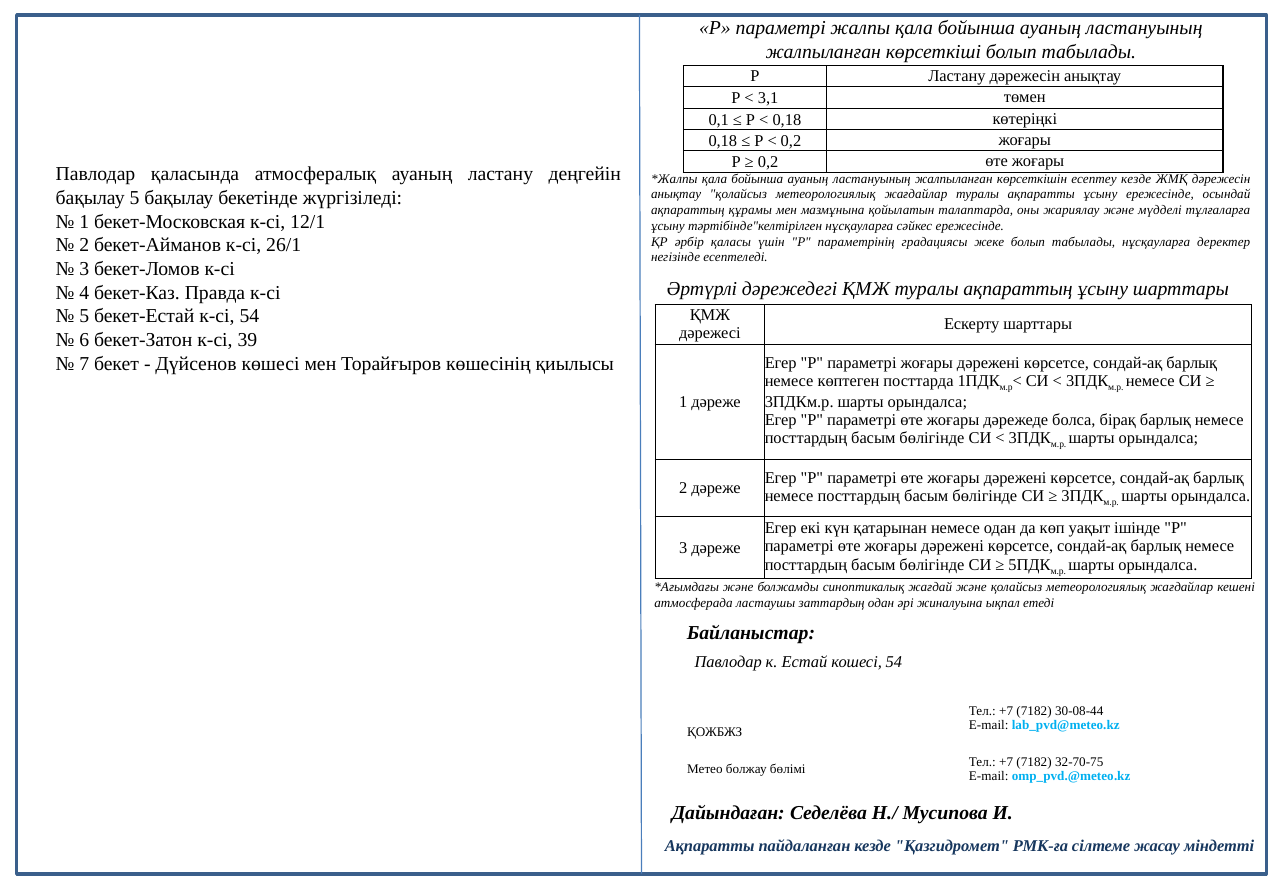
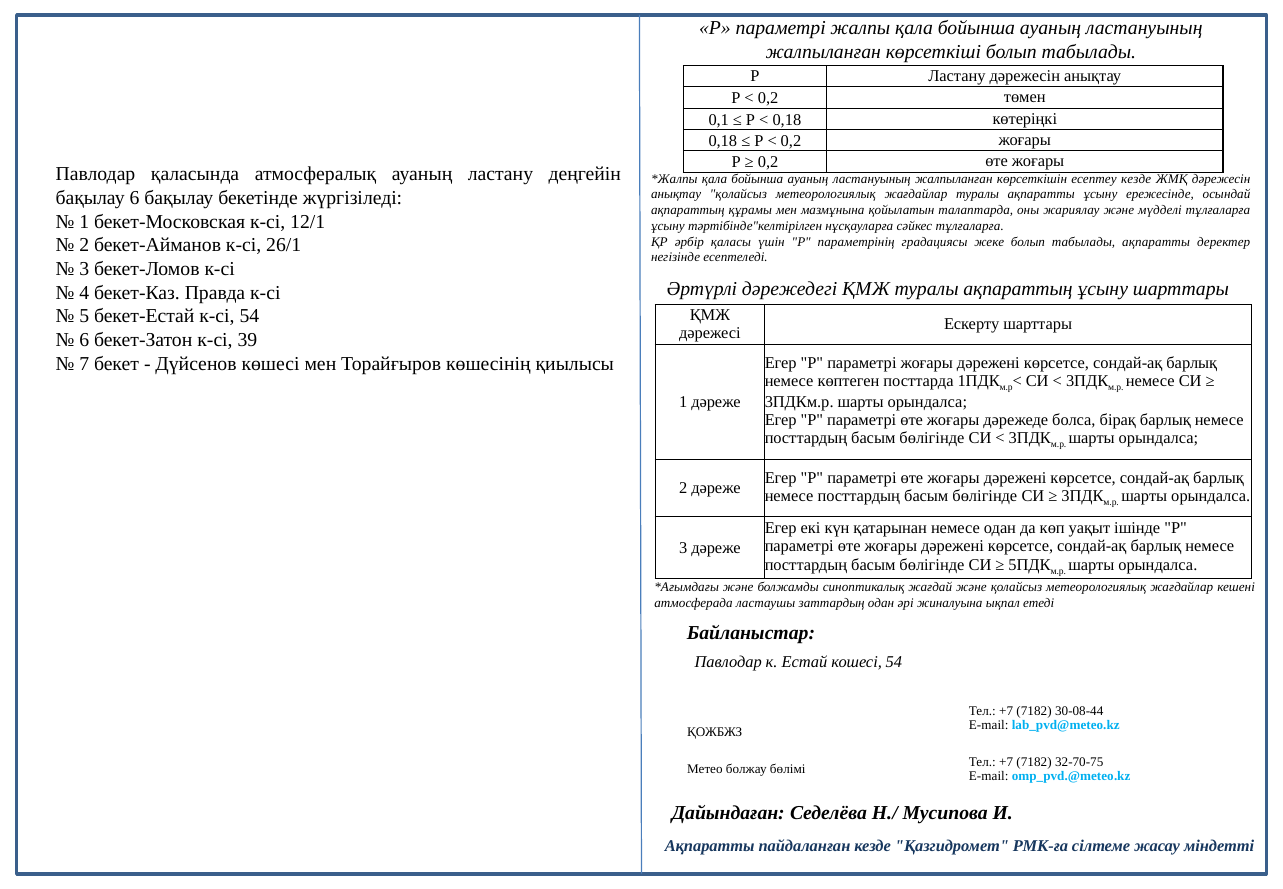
3,1 at (768, 98): 3,1 -> 0,2
бақылау 5: 5 -> 6
сәйкес ережесінде: ережесінде -> тұлғаларға
табылады нұсқауларға: нұсқауларға -> ақпаратты
